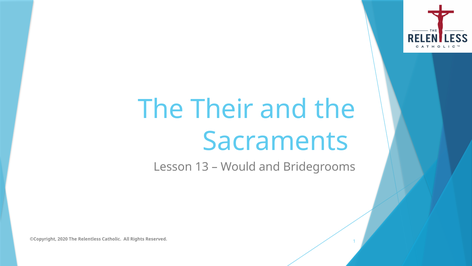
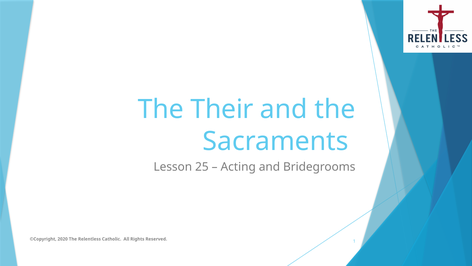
13: 13 -> 25
Would: Would -> Acting
